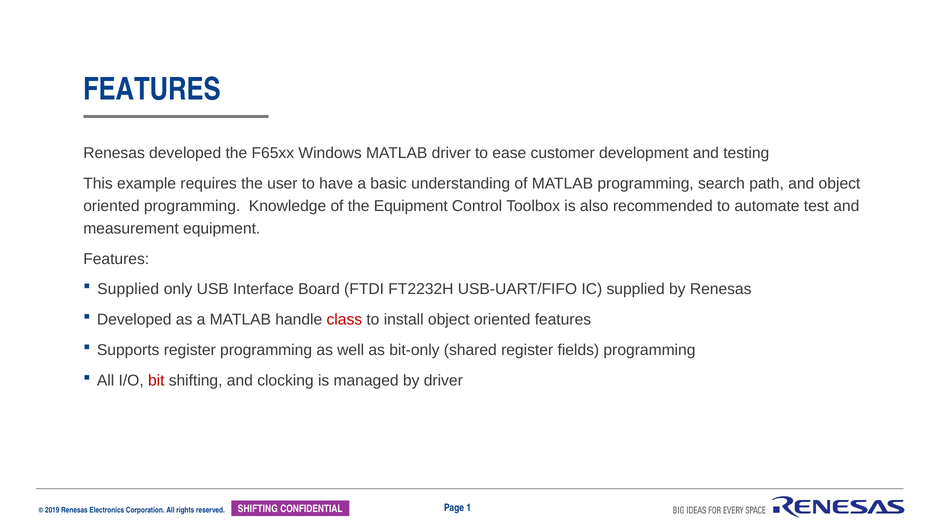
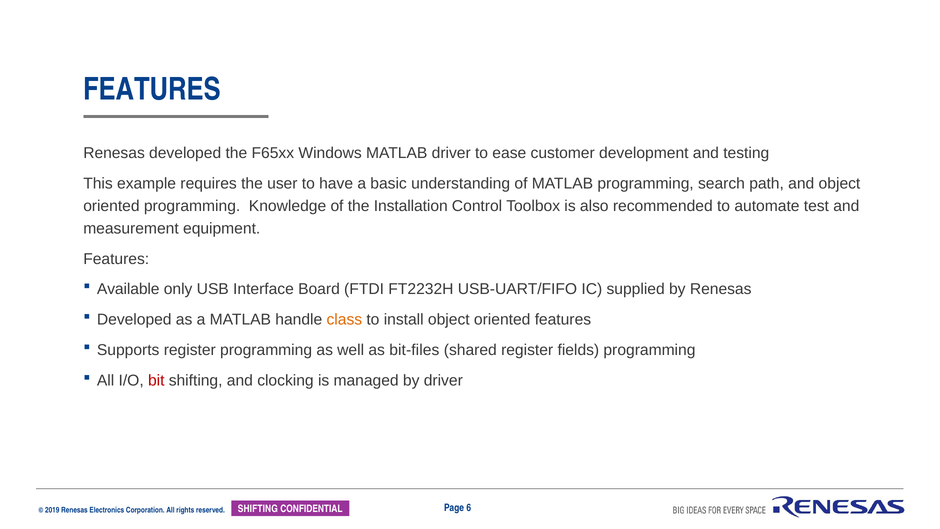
the Equipment: Equipment -> Installation
Supplied at (128, 289): Supplied -> Available
class colour: red -> orange
bit-only: bit-only -> bit-files
1: 1 -> 6
